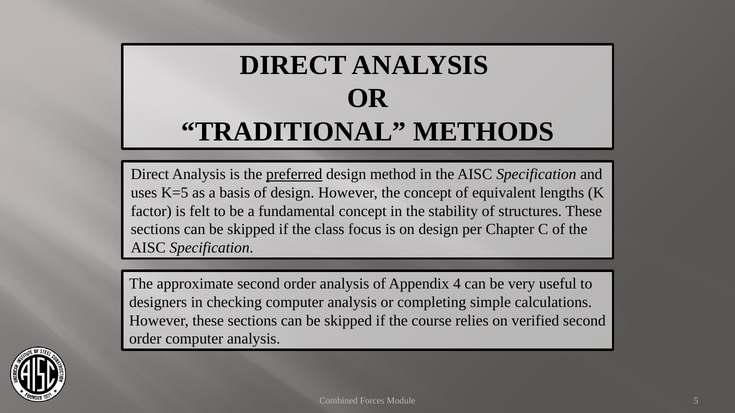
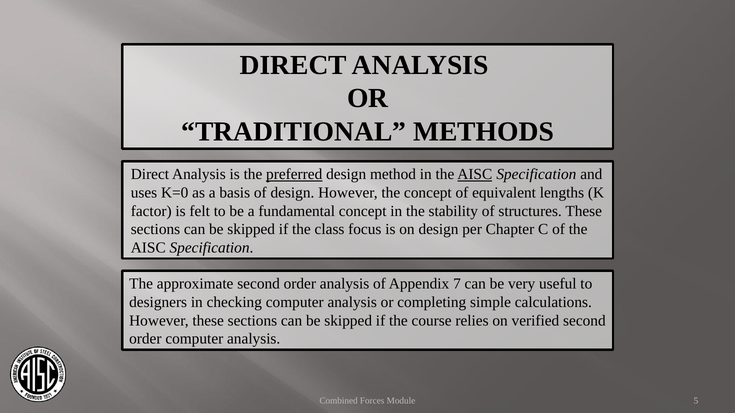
AISC at (475, 174) underline: none -> present
K=5: K=5 -> K=0
4: 4 -> 7
